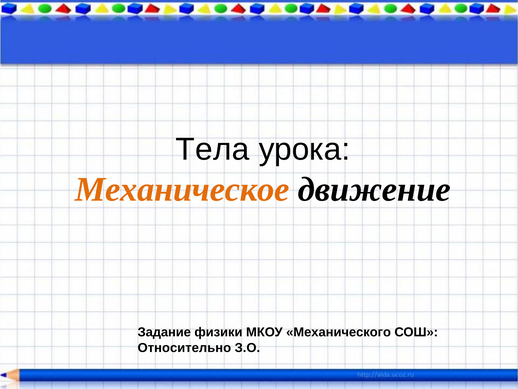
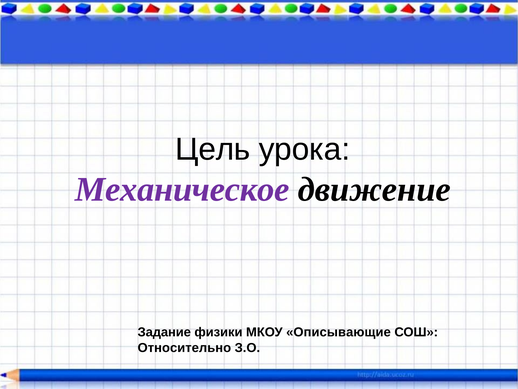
Тела: Тела -> Цель
Механическое colour: orange -> purple
Механического: Механического -> Описывающие
